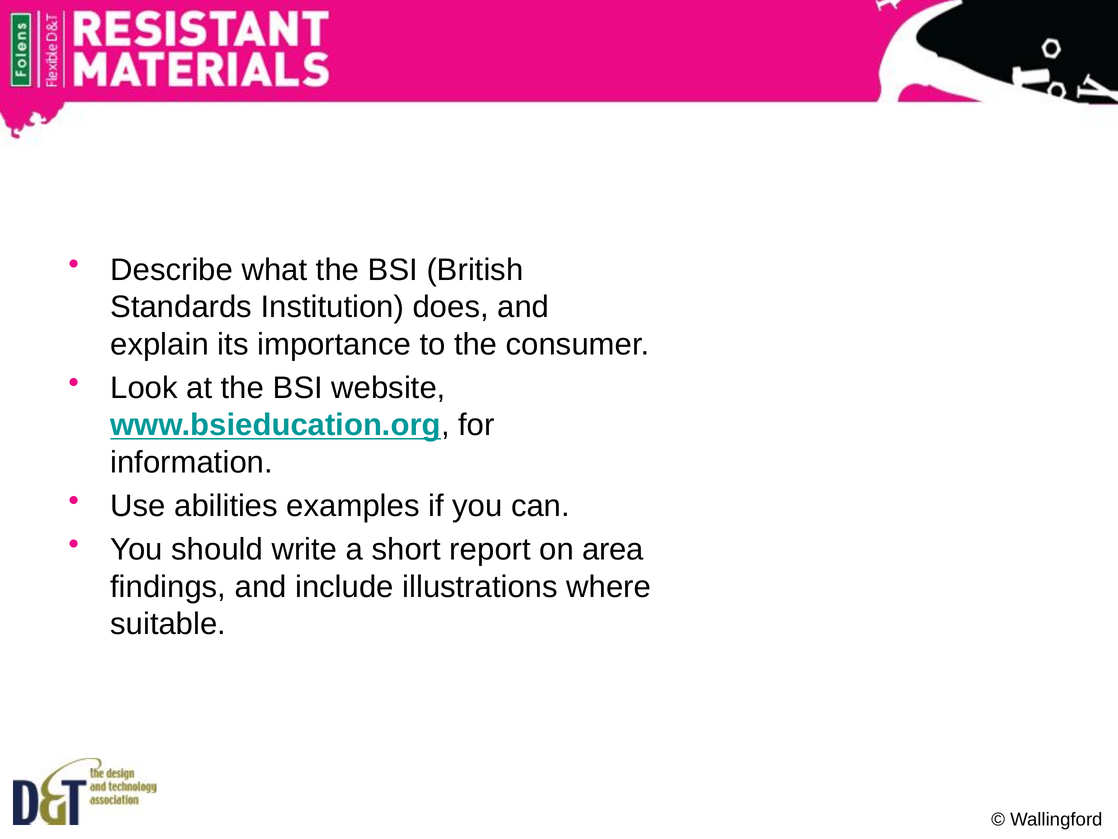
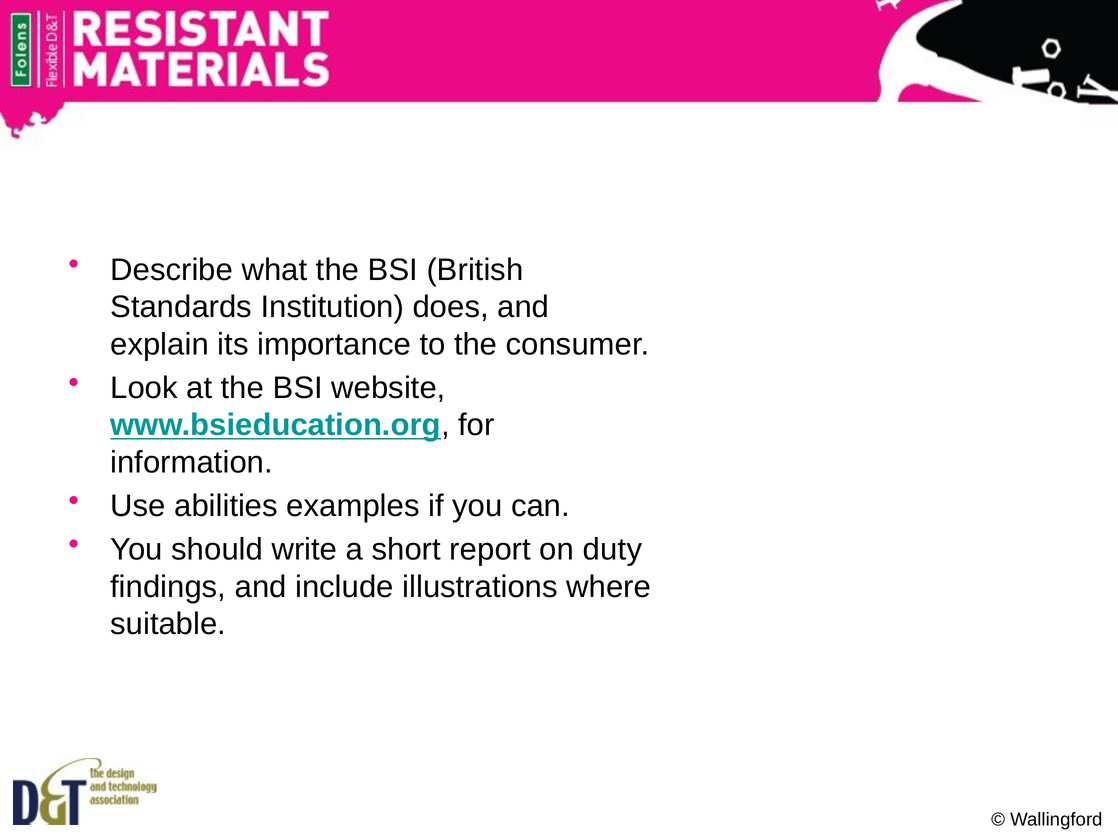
area: area -> duty
